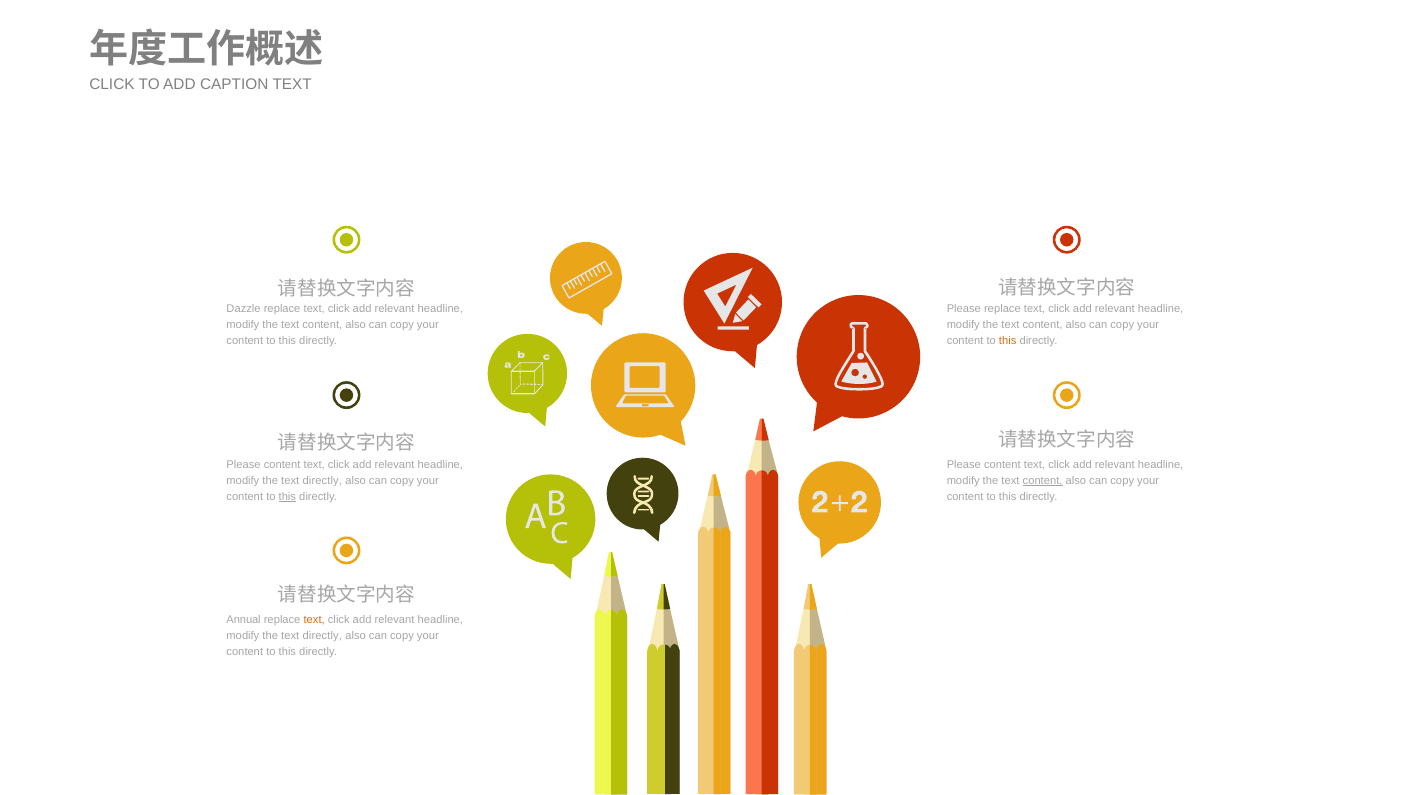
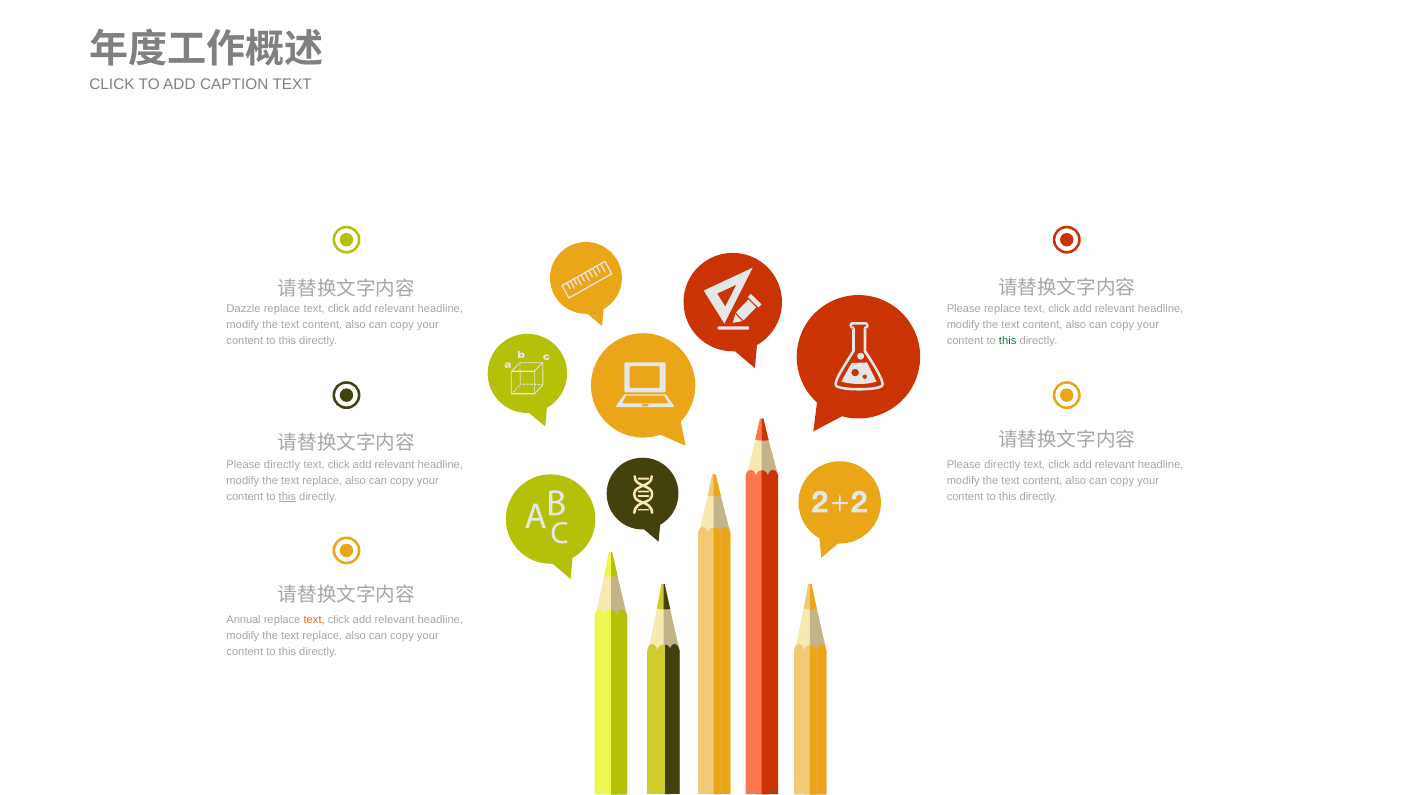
this at (1008, 341) colour: orange -> green
content at (282, 465): content -> directly
content at (1002, 465): content -> directly
directly at (322, 481): directly -> replace
content at (1043, 481) underline: present -> none
directly at (322, 636): directly -> replace
